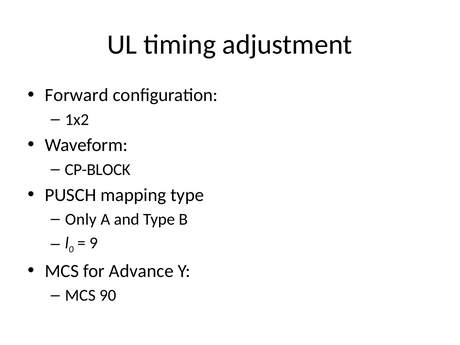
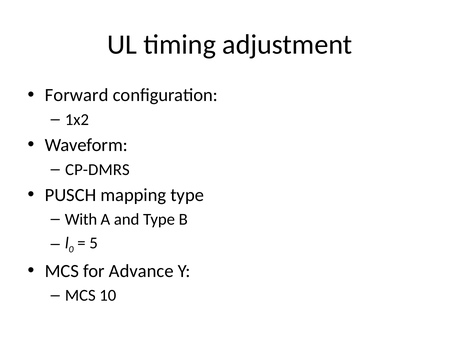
CP-BLOCK: CP-BLOCK -> CP-DMRS
Only: Only -> With
9: 9 -> 5
90: 90 -> 10
